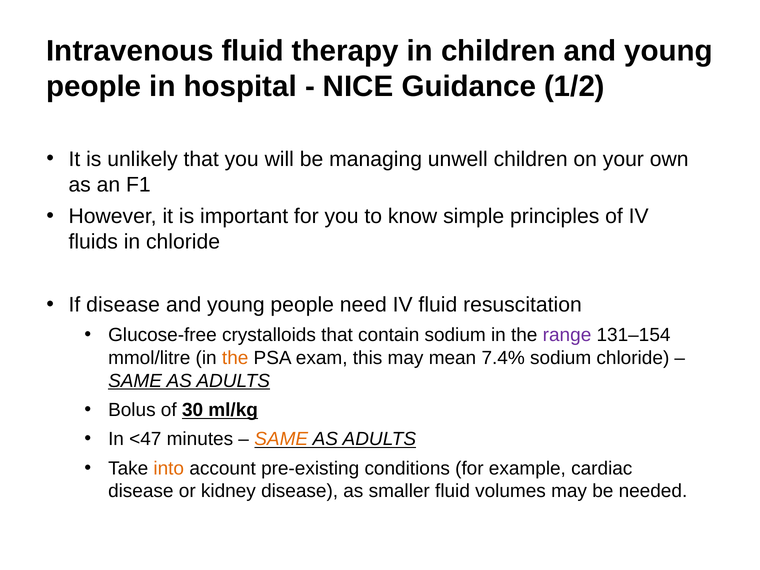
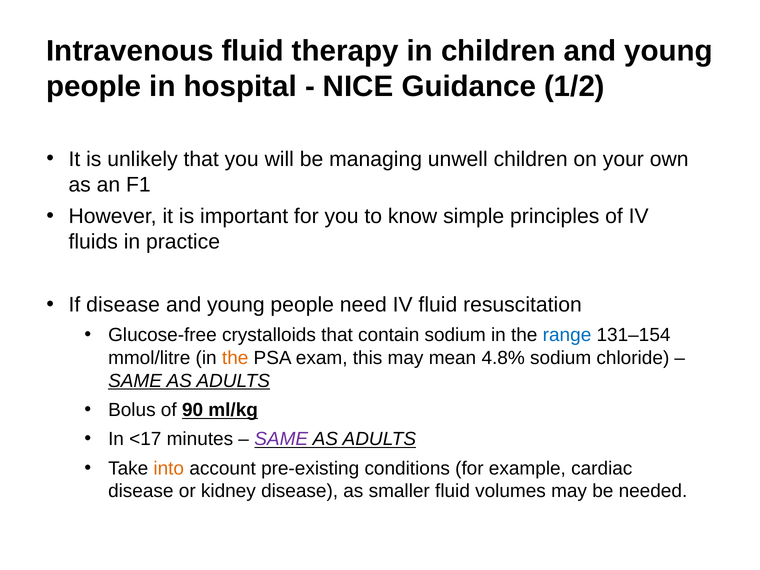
in chloride: chloride -> practice
range colour: purple -> blue
7.4%: 7.4% -> 4.8%
30: 30 -> 90
<47: <47 -> <17
SAME at (281, 439) colour: orange -> purple
